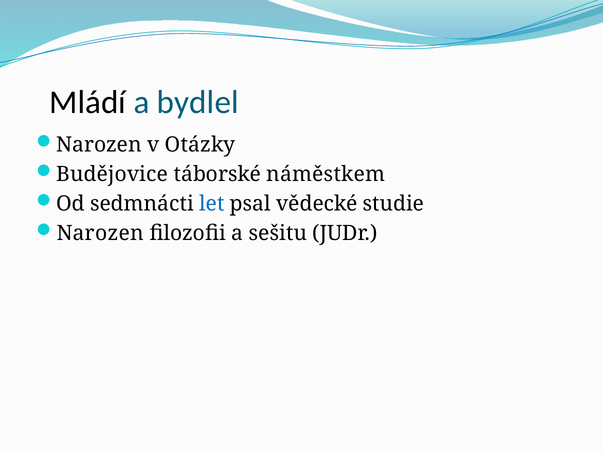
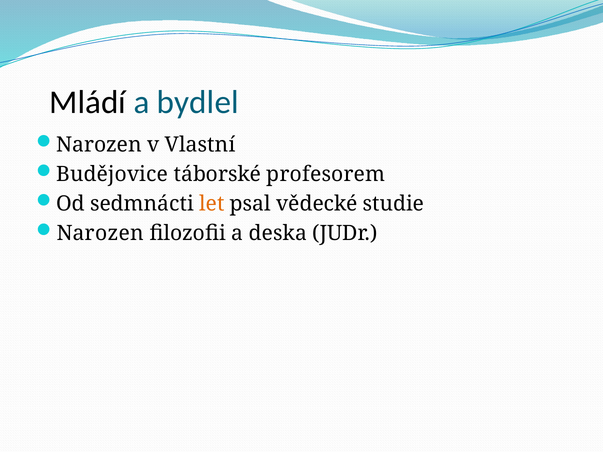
Otázky: Otázky -> Vlastní
náměstkem: náměstkem -> profesorem
let colour: blue -> orange
sešitu: sešitu -> deska
